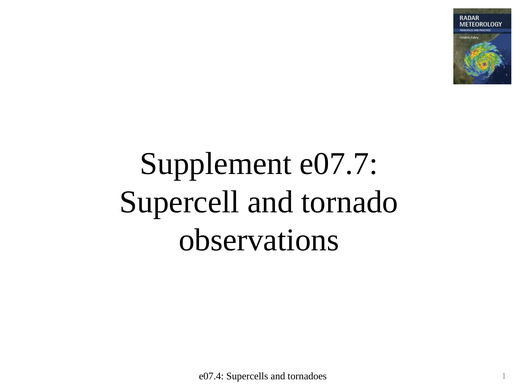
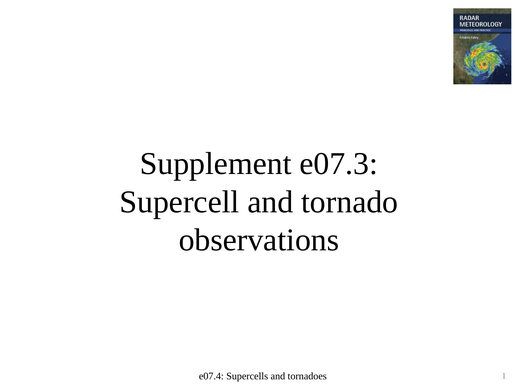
e07.7: e07.7 -> e07.3
